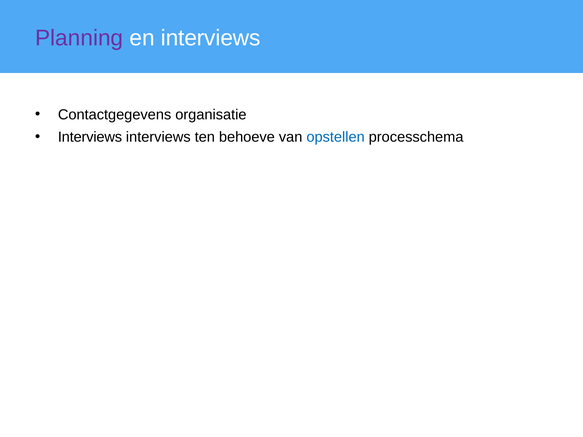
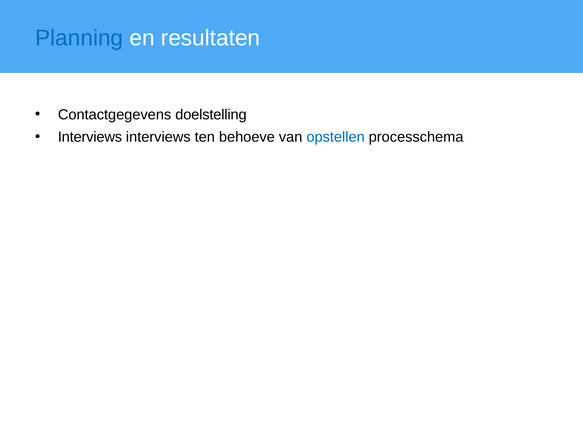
Planning colour: purple -> blue
en interviews: interviews -> resultaten
organisatie: organisatie -> doelstelling
